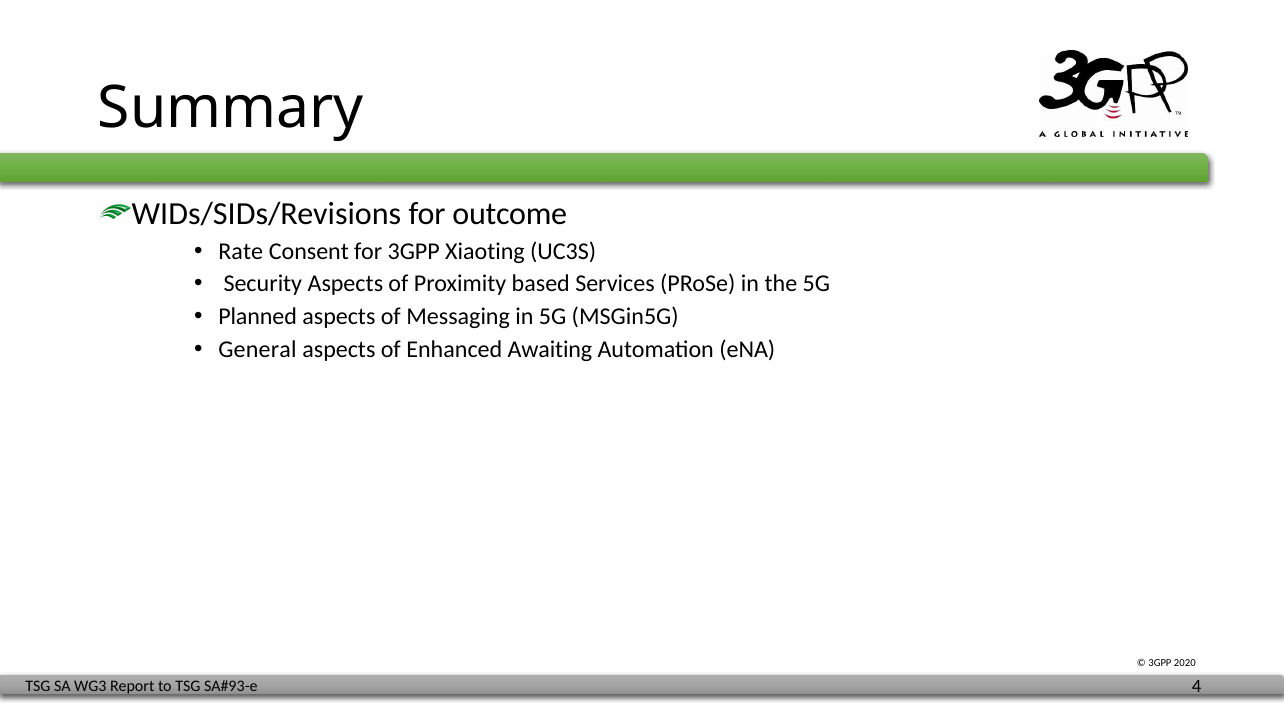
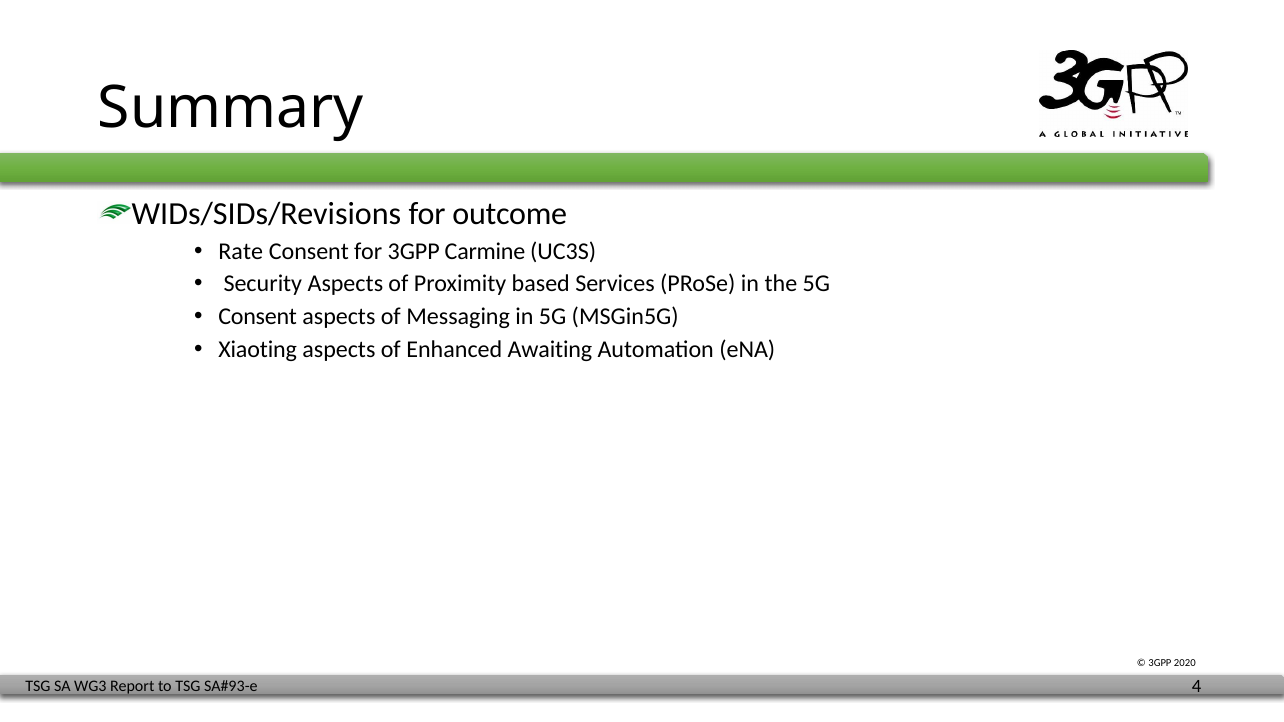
Xiaoting: Xiaoting -> Carmine
Planned at (258, 317): Planned -> Consent
General: General -> Xiaoting
